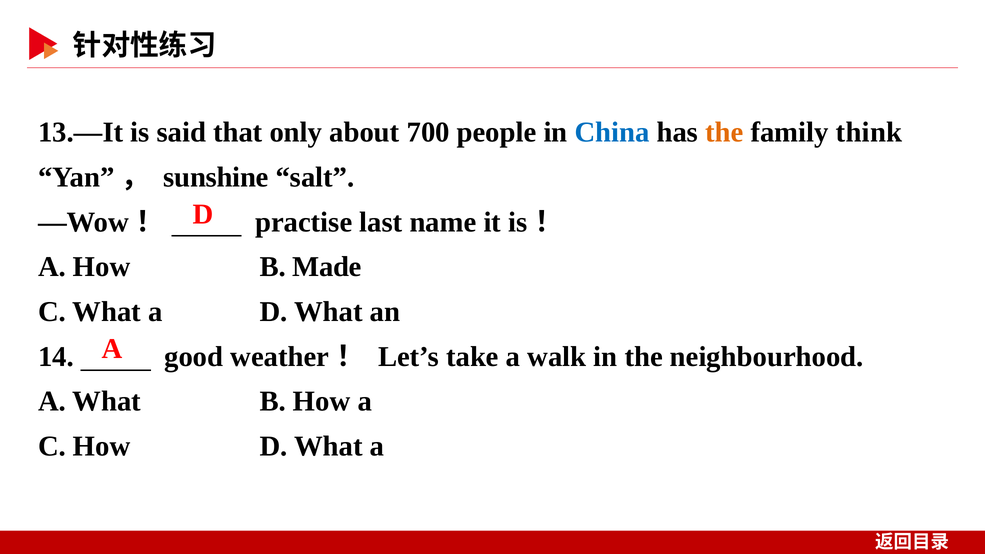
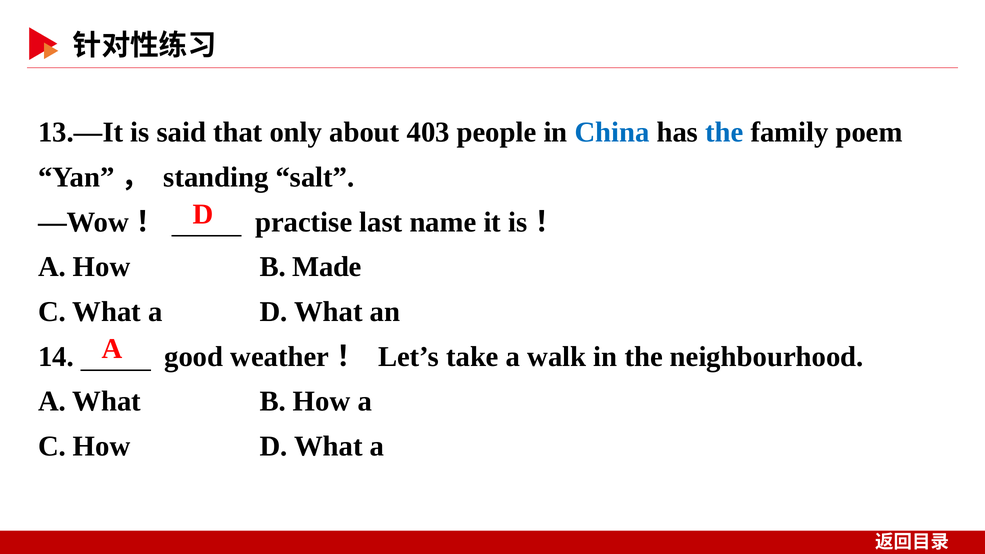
700: 700 -> 403
the at (724, 133) colour: orange -> blue
think: think -> poem
sunshine: sunshine -> standing
